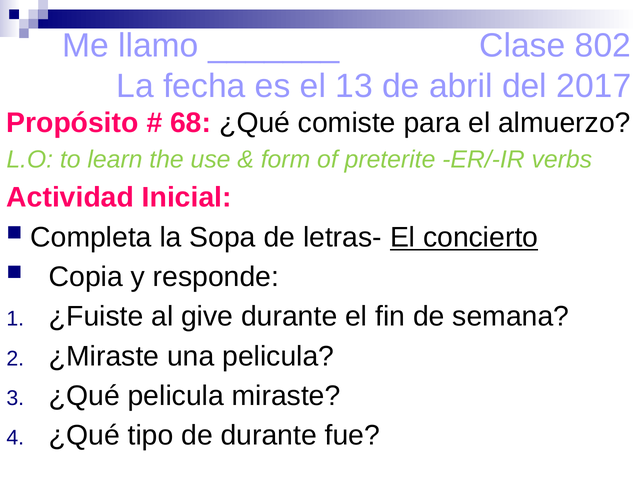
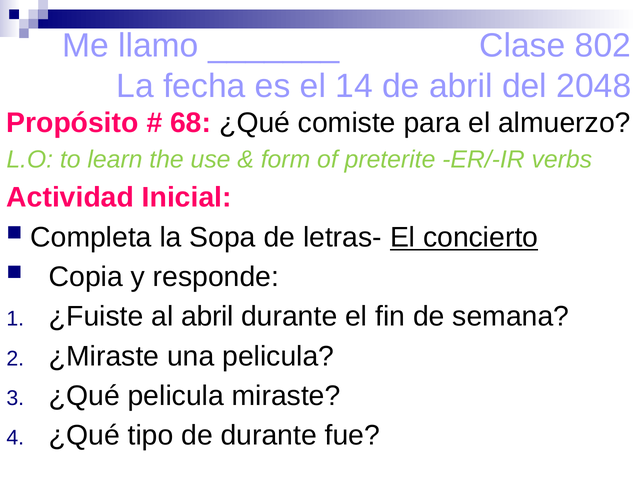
13: 13 -> 14
2017: 2017 -> 2048
al give: give -> abril
